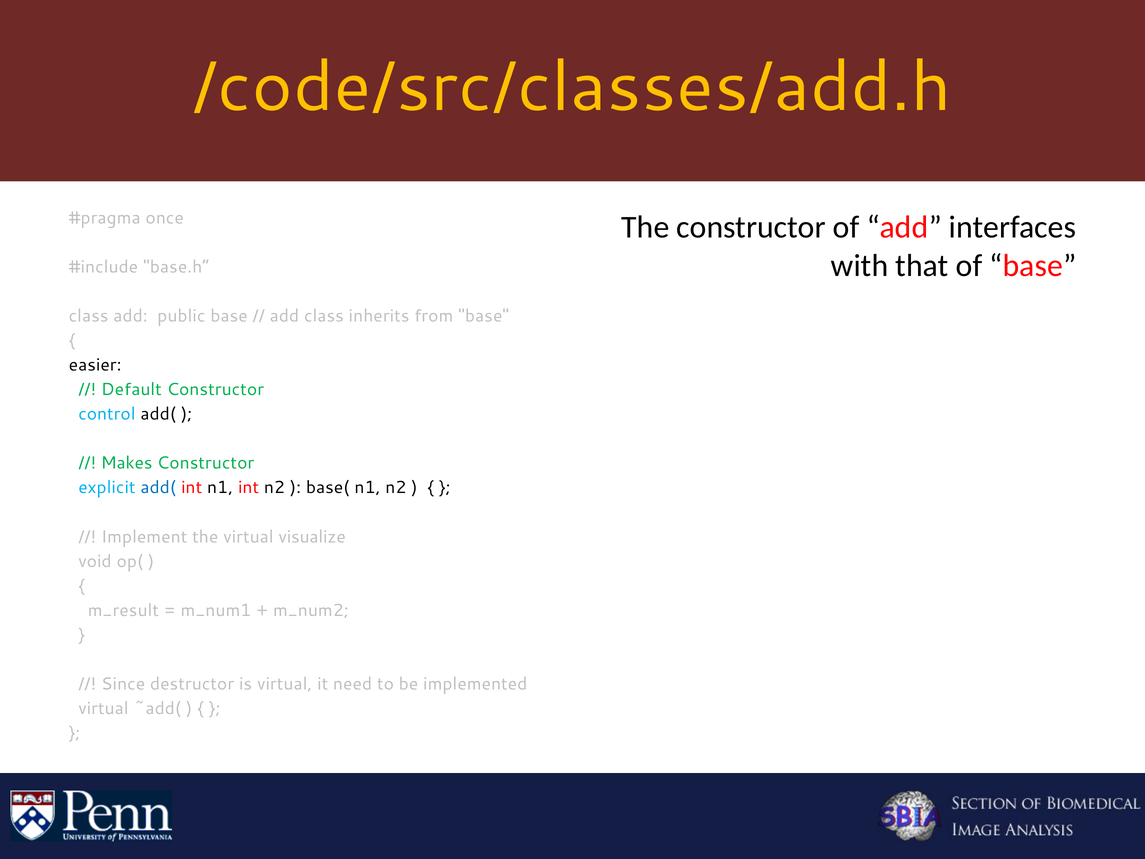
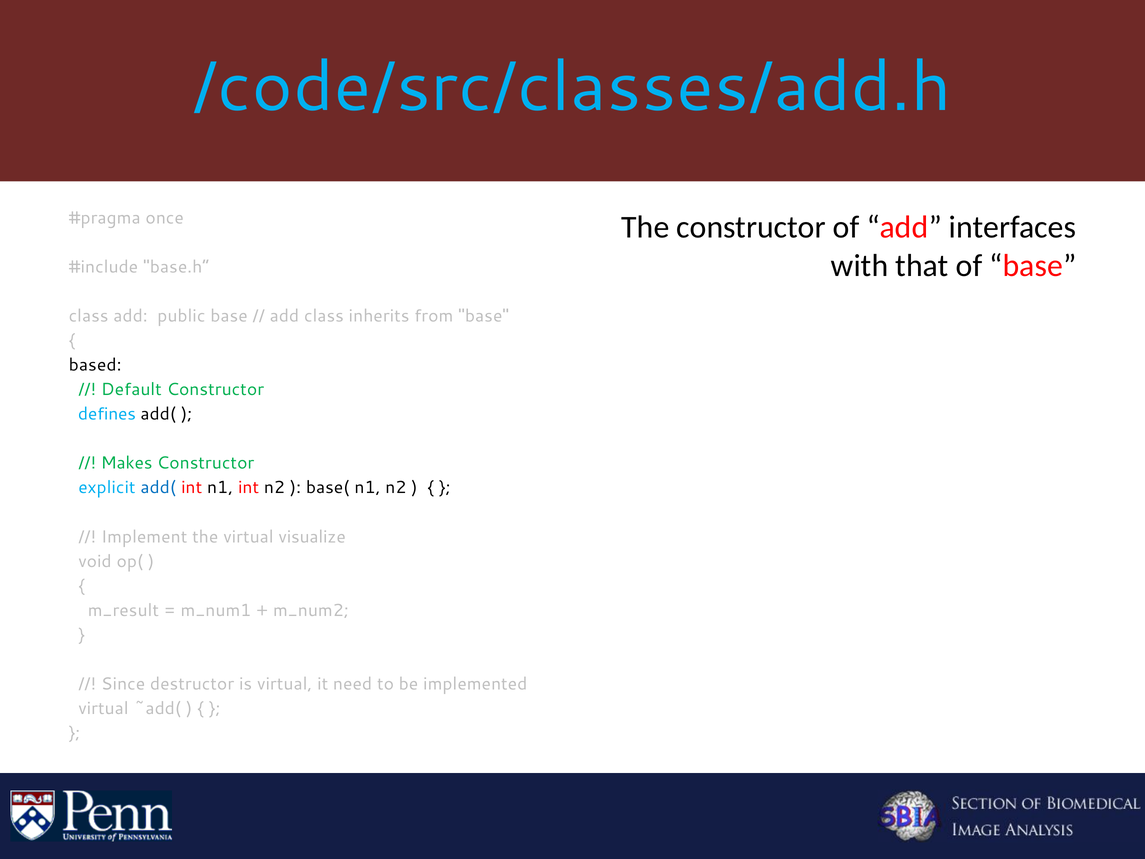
/code/src/classes/add.h colour: yellow -> light blue
easier: easier -> based
control: control -> defines
